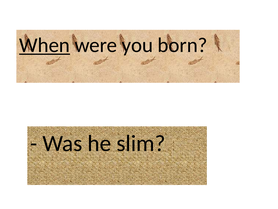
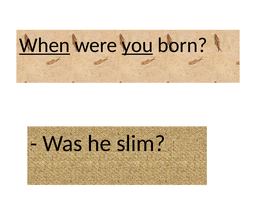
you underline: none -> present
